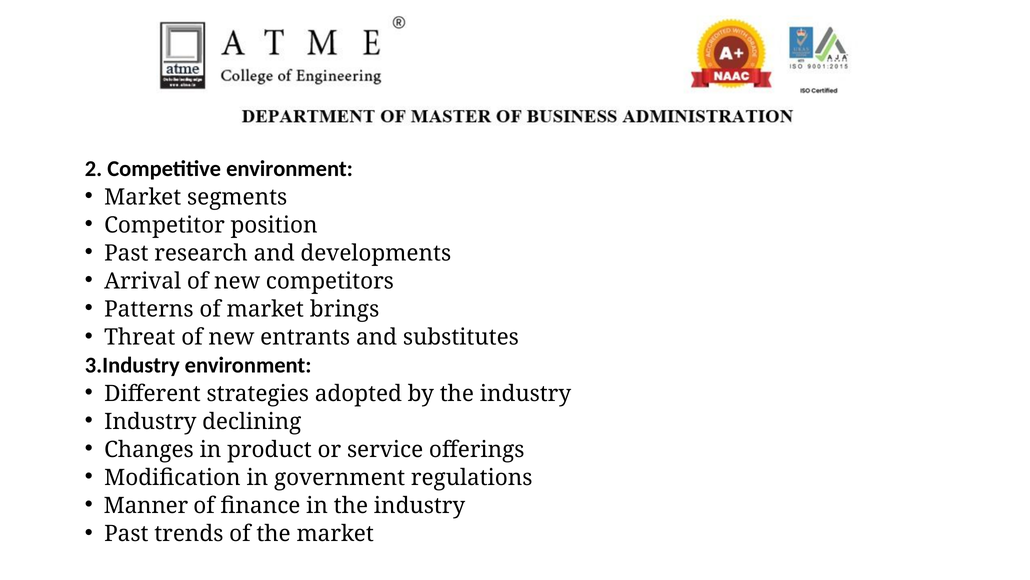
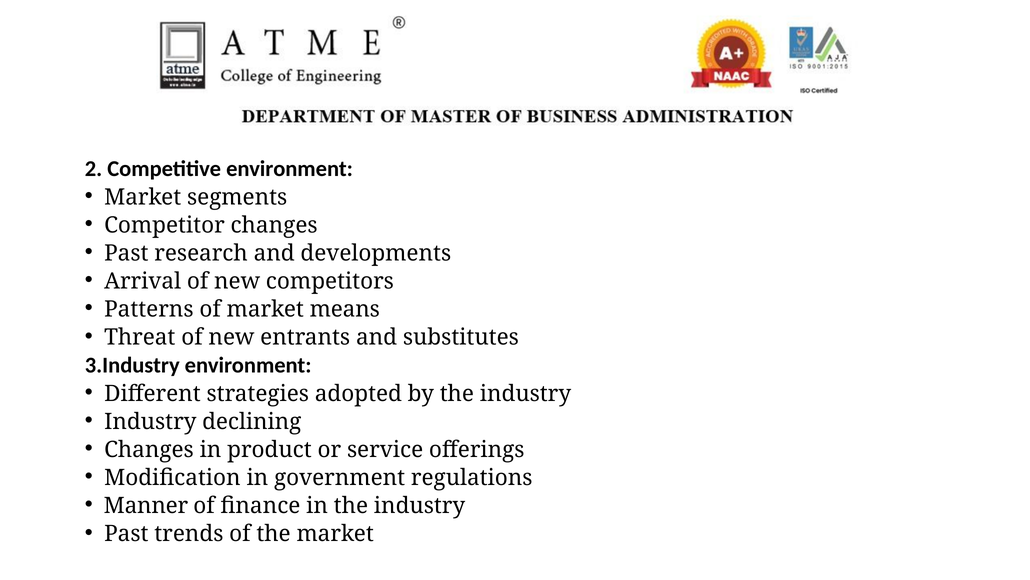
Competitor position: position -> changes
brings: brings -> means
